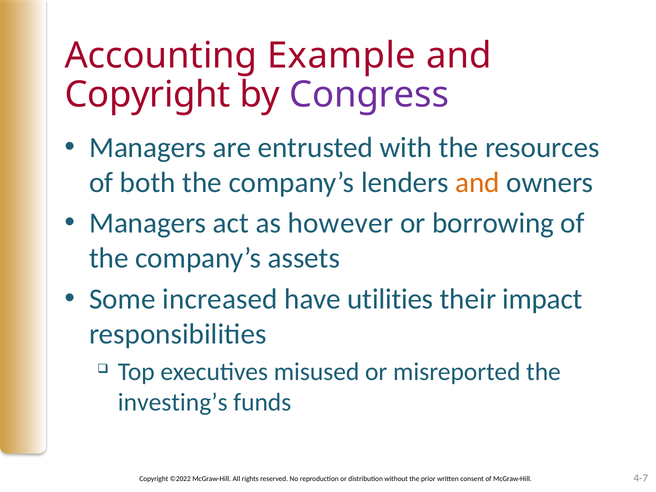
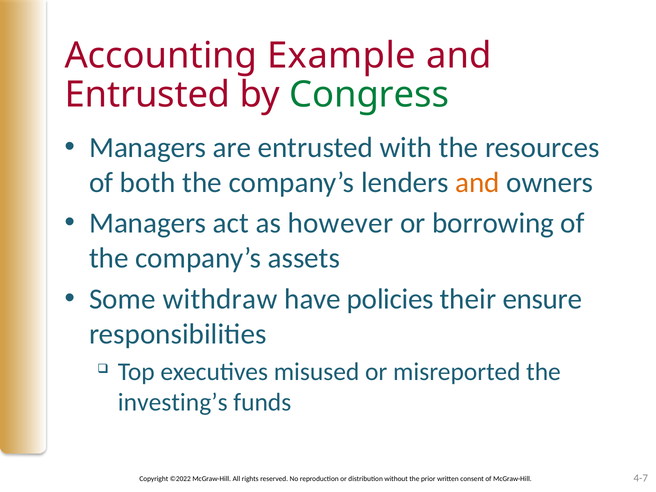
Copyright at (148, 95): Copyright -> Entrusted
Congress colour: purple -> green
increased: increased -> withdraw
utilities: utilities -> policies
impact: impact -> ensure
